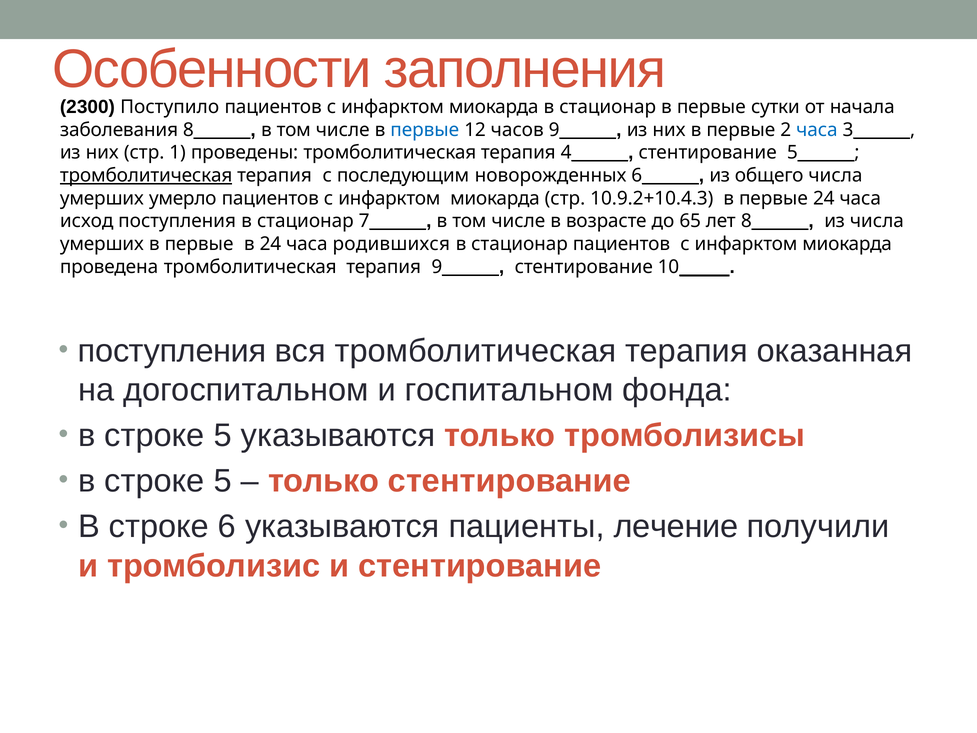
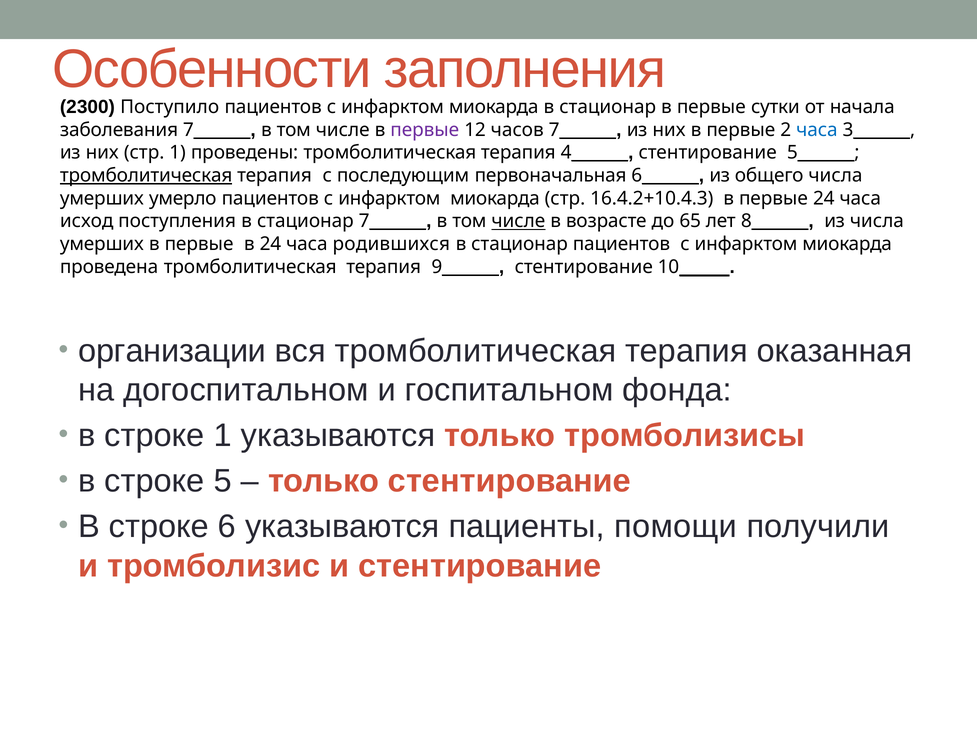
заболевания 8: 8 -> 7
первые at (425, 130) colour: blue -> purple
часов 9: 9 -> 7
новорожденных: новорожденных -> первоначальная
10.9.2+10.4.3: 10.9.2+10.4.3 -> 16.4.2+10.4.3
числе at (518, 221) underline: none -> present
поступления at (172, 351): поступления -> организации
5 at (223, 435): 5 -> 1
лечение: лечение -> помощи
